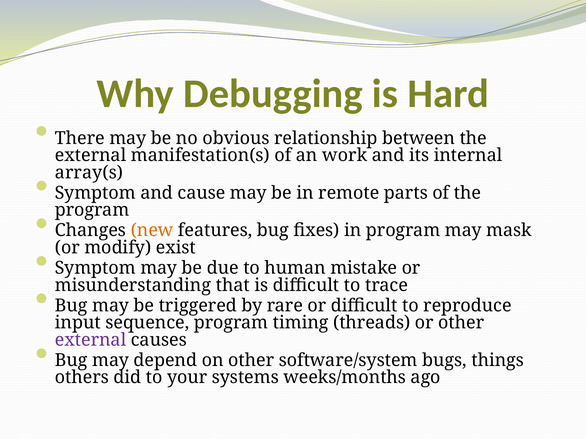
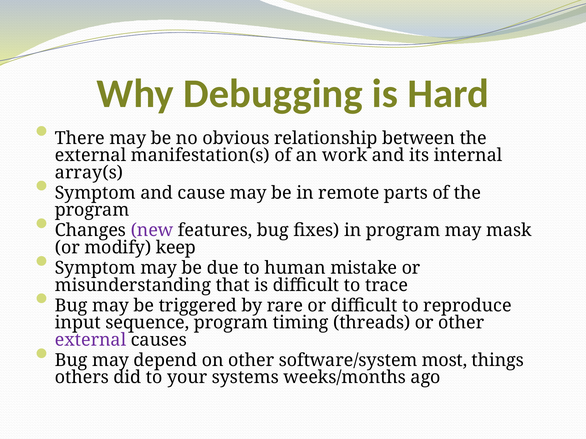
new colour: orange -> purple
exist: exist -> keep
bugs: bugs -> most
